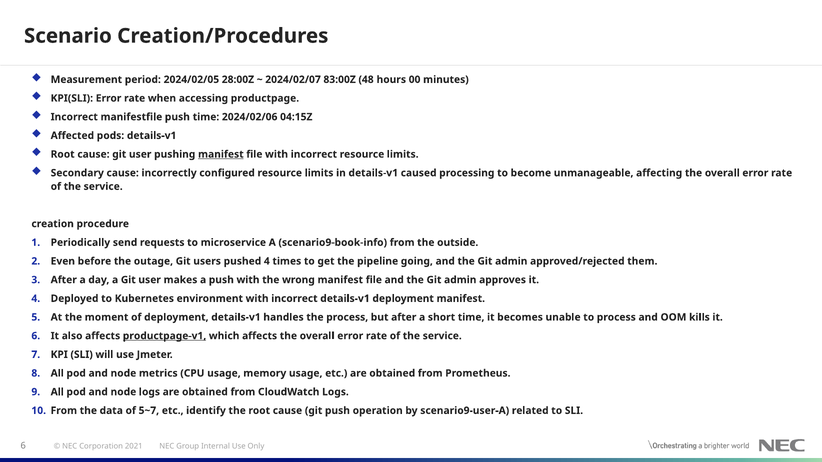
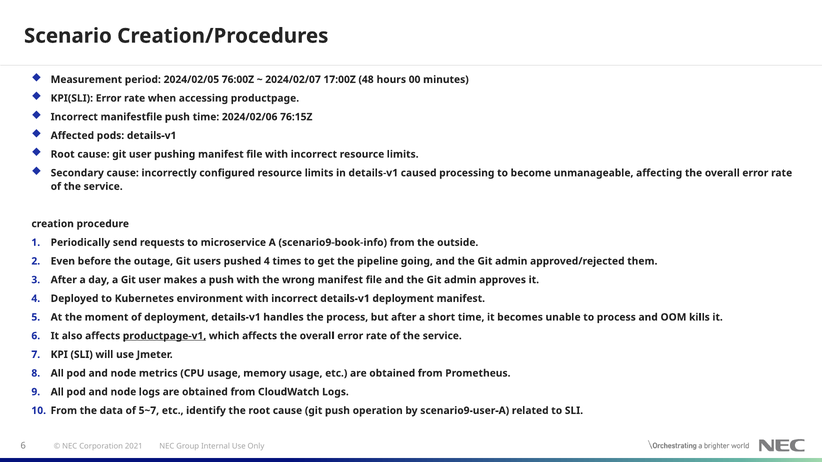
28:00Z: 28:00Z -> 76:00Z
83:00Z: 83:00Z -> 17:00Z
04:15Z: 04:15Z -> 76:15Z
manifest at (221, 154) underline: present -> none
